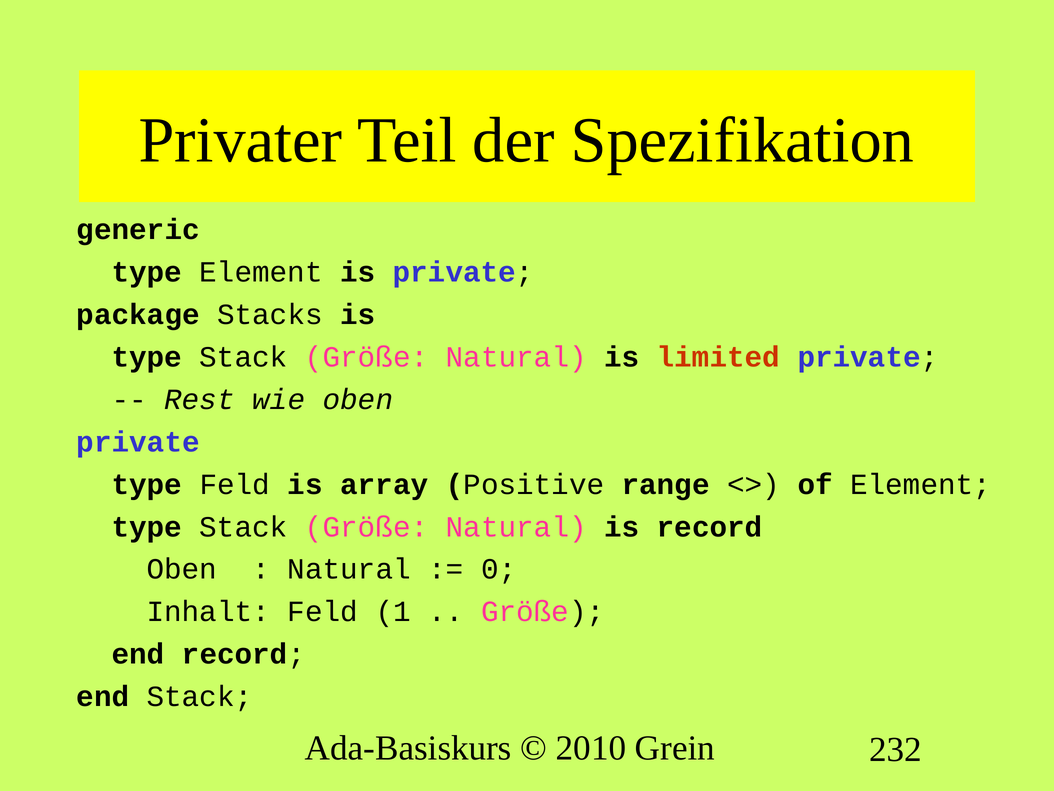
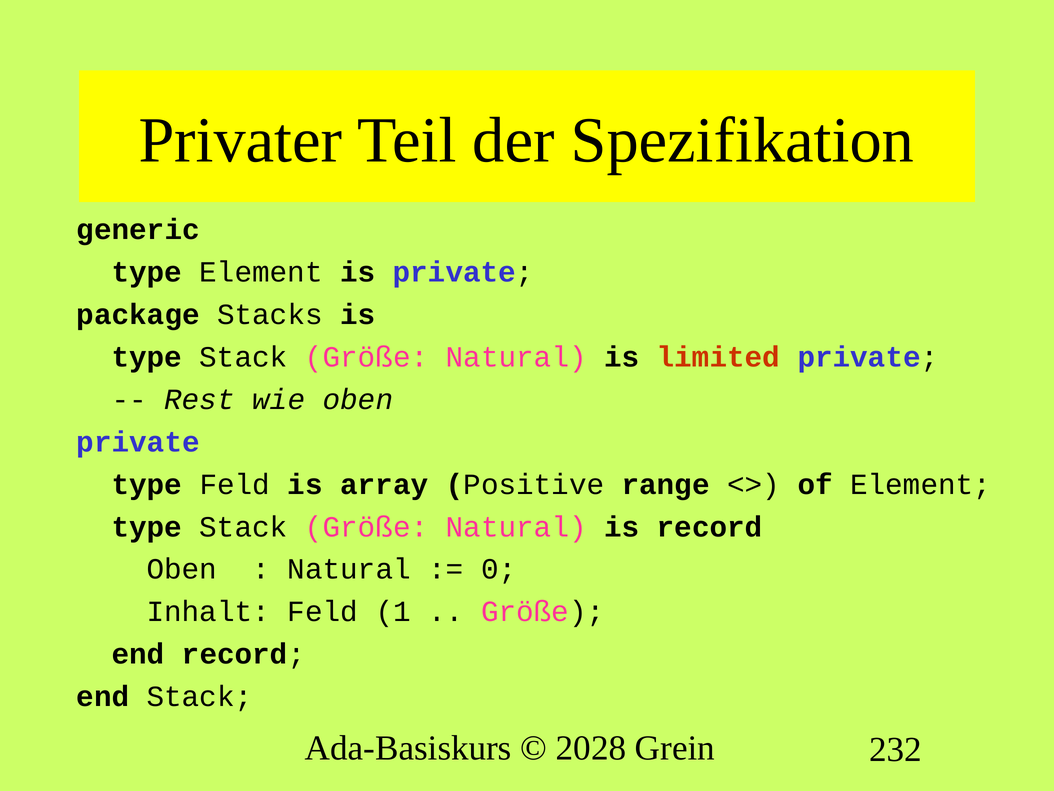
2010: 2010 -> 2028
